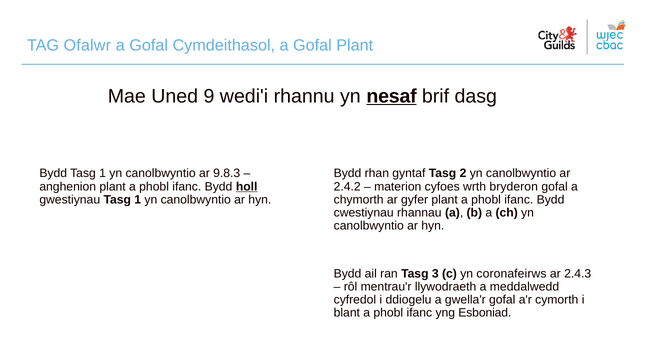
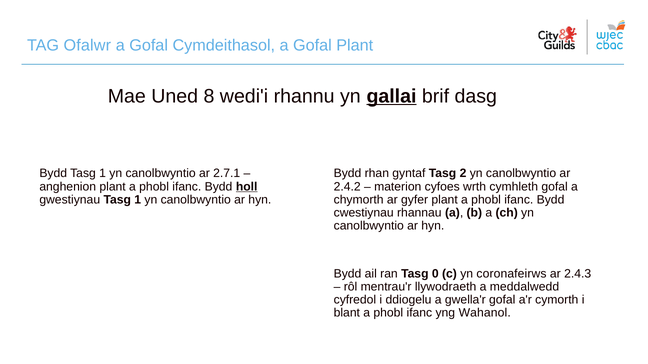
9: 9 -> 8
nesaf: nesaf -> gallai
9.8.3: 9.8.3 -> 2.7.1
bryderon: bryderon -> cymhleth
3: 3 -> 0
Esboniad: Esboniad -> Wahanol
